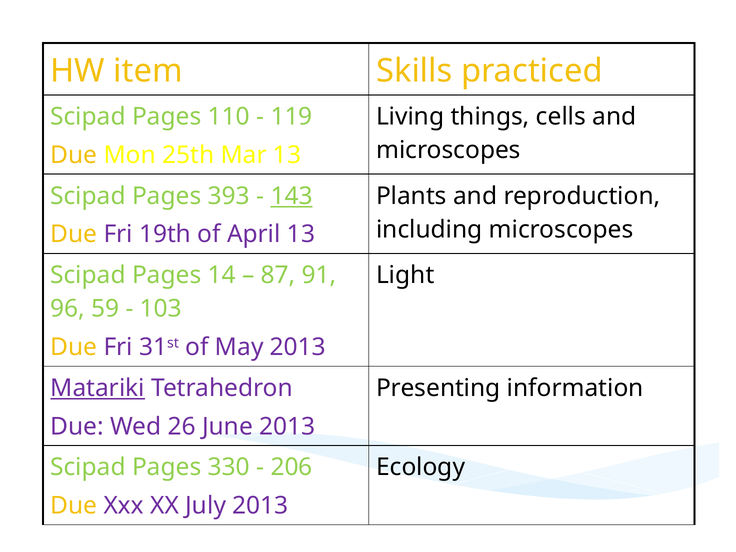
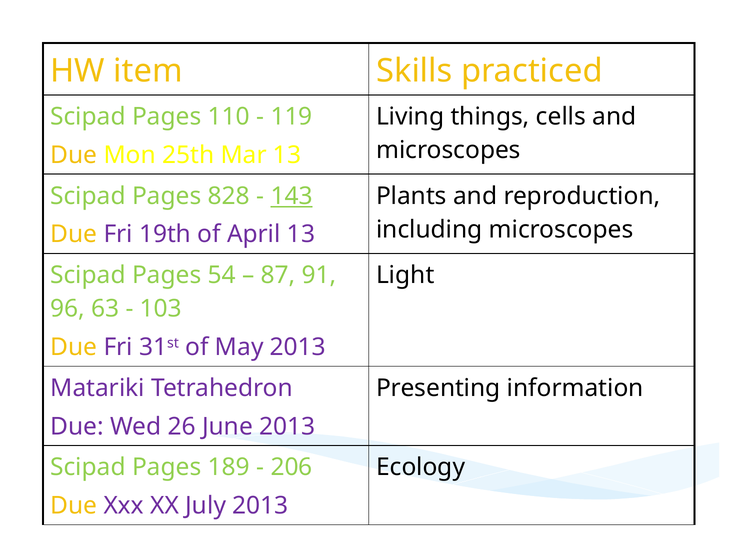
393: 393 -> 828
14: 14 -> 54
59: 59 -> 63
Matariki underline: present -> none
330: 330 -> 189
